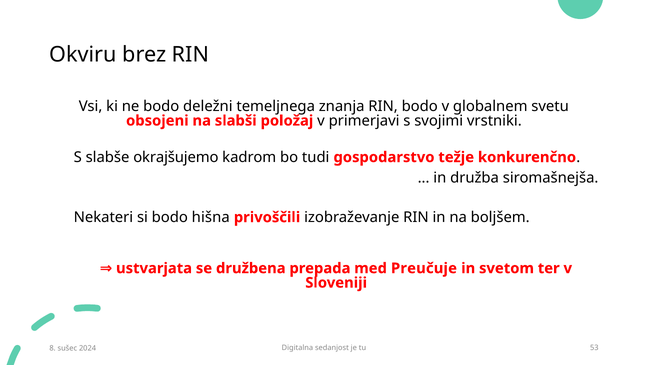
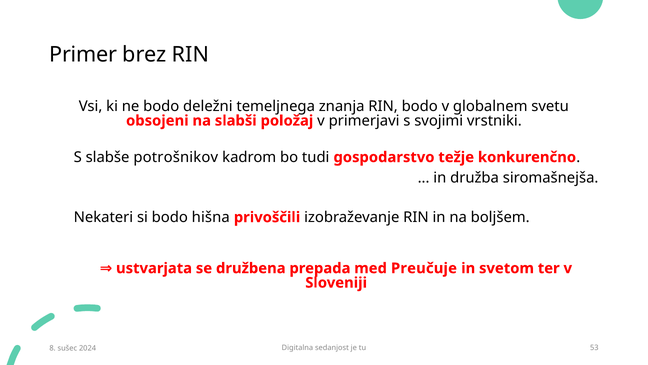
Okviru: Okviru -> Primer
okrajšujemo: okrajšujemo -> potrošnikov
